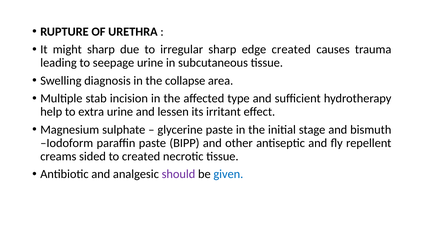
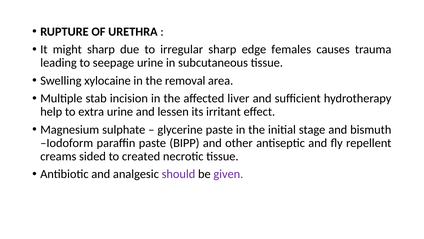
edge created: created -> females
diagnosis: diagnosis -> xylocaine
collapse: collapse -> removal
type: type -> liver
given colour: blue -> purple
